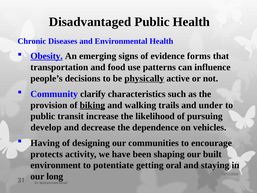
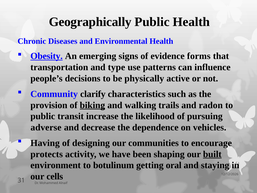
Disadvantaged: Disadvantaged -> Geographically
food: food -> type
physically underline: present -> none
under: under -> radon
develop: develop -> adverse
built underline: none -> present
potentiate: potentiate -> botulinum
long: long -> cells
